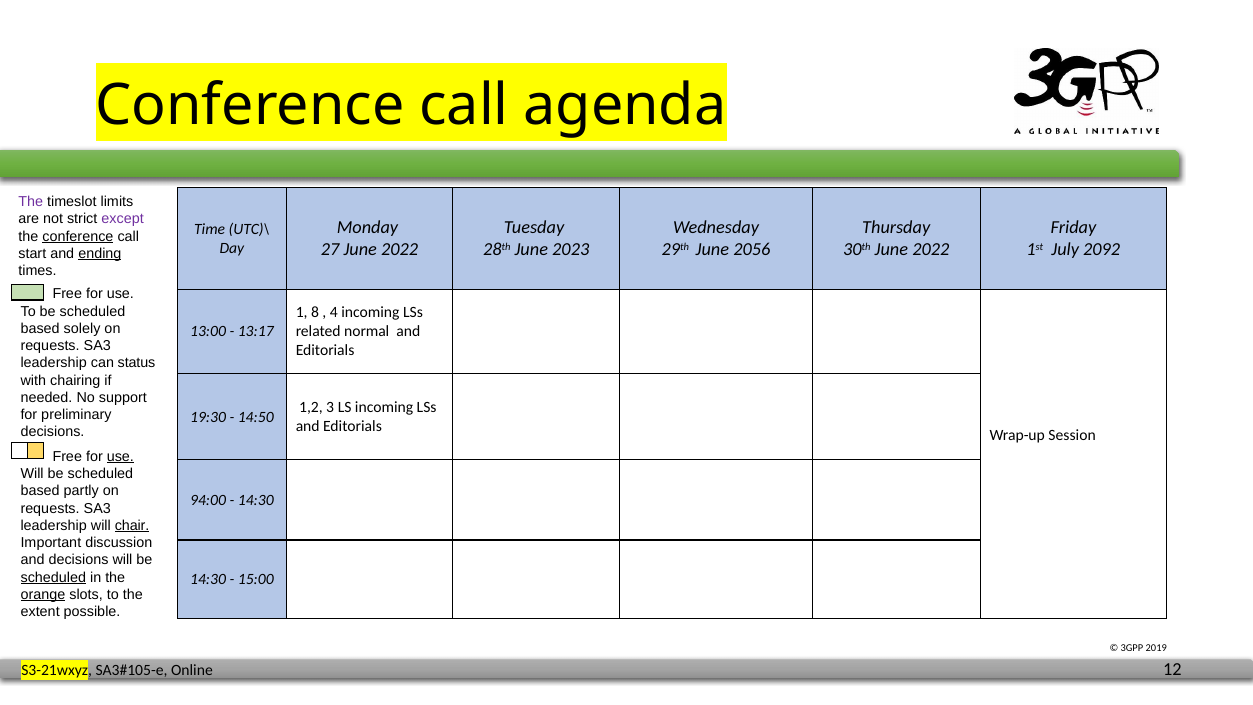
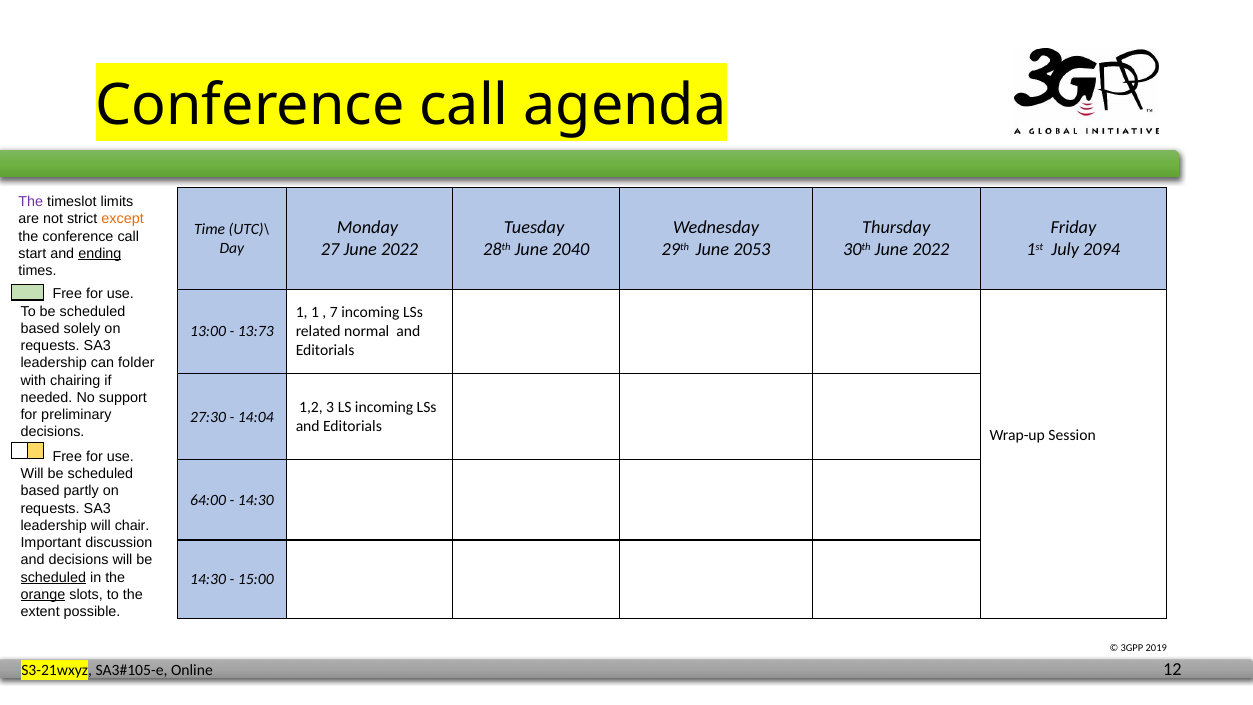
except colour: purple -> orange
conference at (78, 236) underline: present -> none
2023: 2023 -> 2040
2056: 2056 -> 2053
2092: 2092 -> 2094
1 8: 8 -> 1
4: 4 -> 7
13:17: 13:17 -> 13:73
status: status -> folder
19:30: 19:30 -> 27:30
14:50: 14:50 -> 14:04
use at (120, 457) underline: present -> none
94:00: 94:00 -> 64:00
chair underline: present -> none
